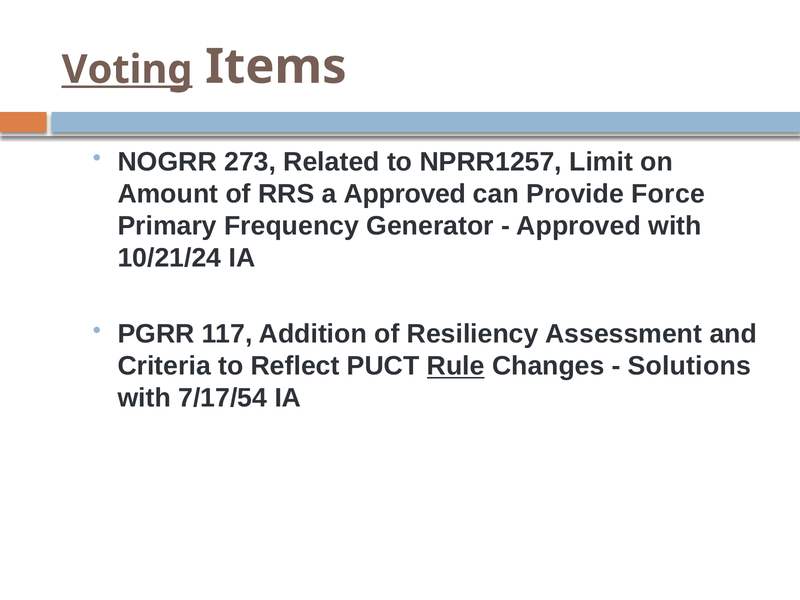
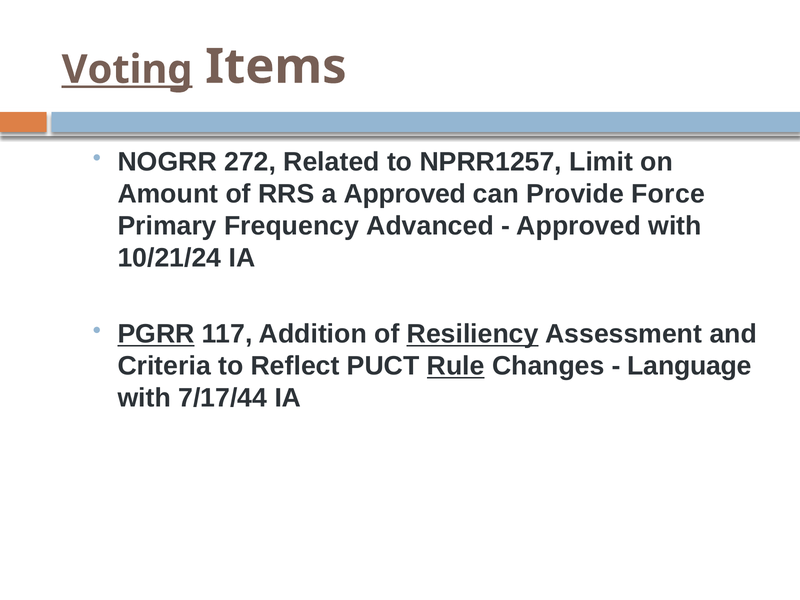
273: 273 -> 272
Generator: Generator -> Advanced
PGRR underline: none -> present
Resiliency underline: none -> present
Solutions: Solutions -> Language
7/17/54: 7/17/54 -> 7/17/44
